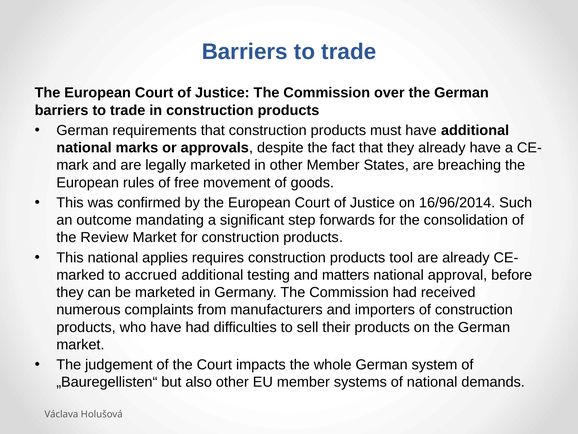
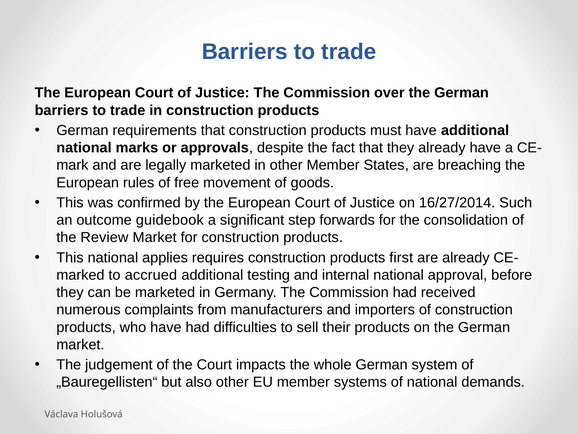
16/96/2014: 16/96/2014 -> 16/27/2014
mandating: mandating -> guidebook
tool: tool -> first
matters: matters -> internal
